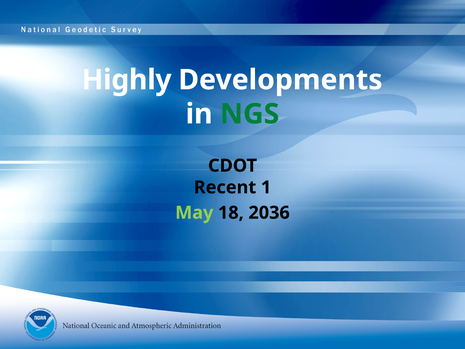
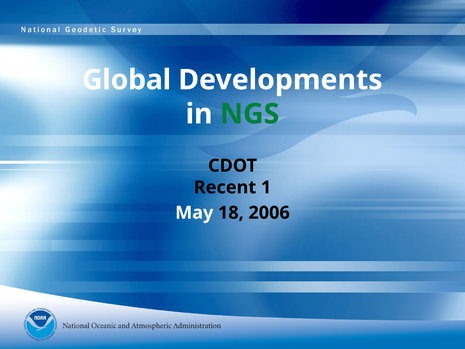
Highly: Highly -> Global
May colour: light green -> white
2036: 2036 -> 2006
